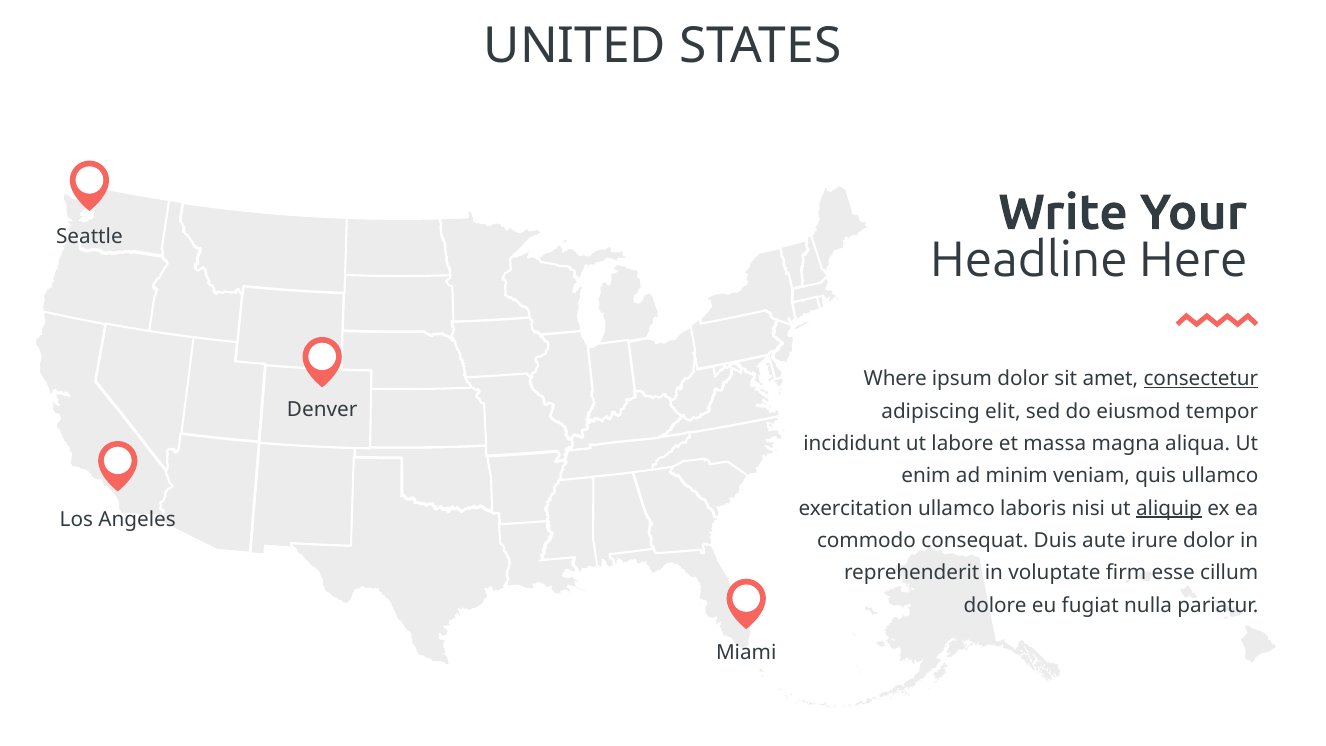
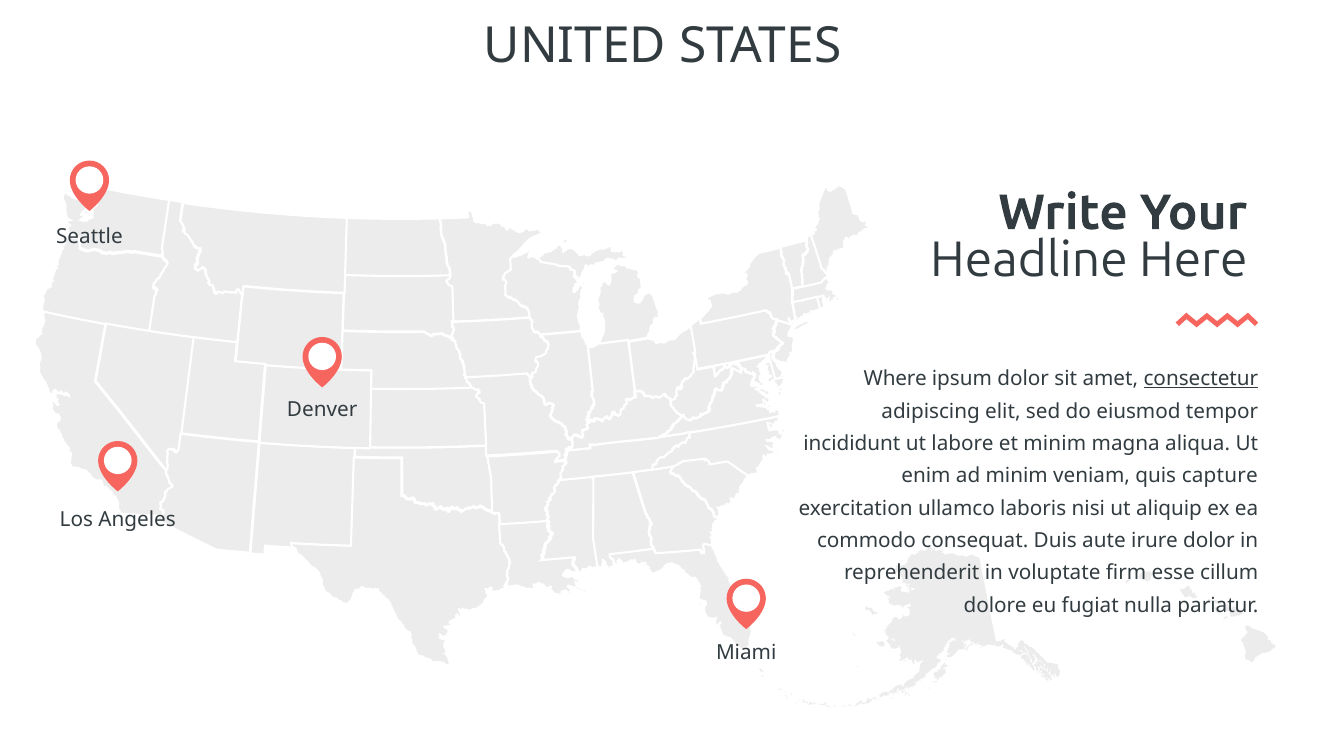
et massa: massa -> minim
quis ullamco: ullamco -> capture
aliquip underline: present -> none
